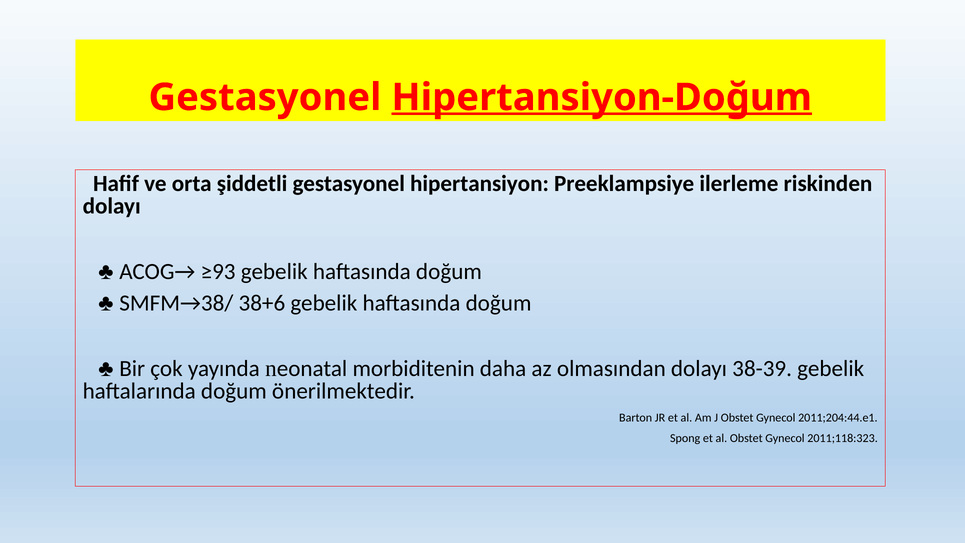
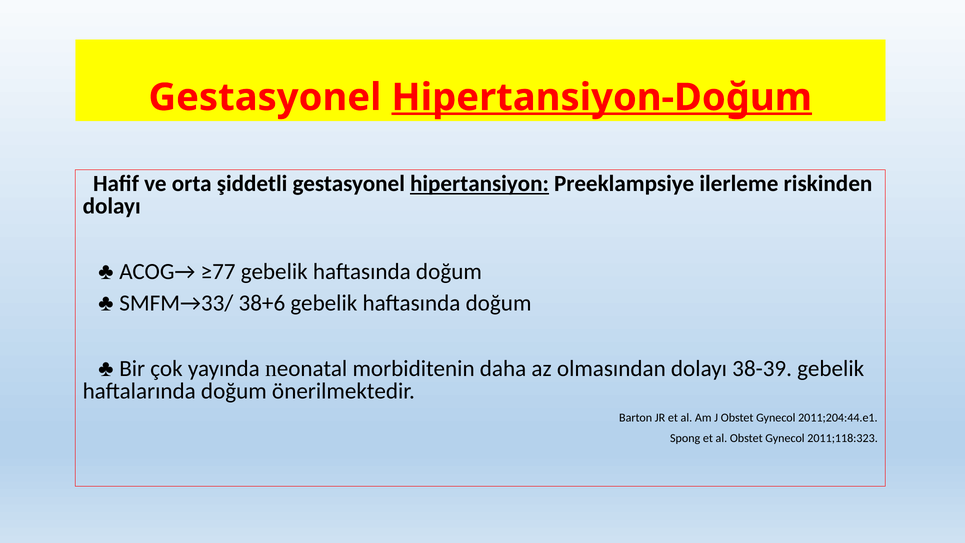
hipertansiyon underline: none -> present
≥93: ≥93 -> ≥77
SMFM→38/: SMFM→38/ -> SMFM→33/
